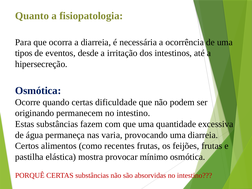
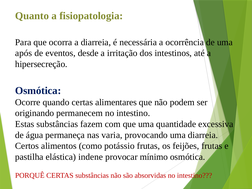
tipos: tipos -> após
dificuldade: dificuldade -> alimentares
recentes: recentes -> potássio
mostra: mostra -> indene
